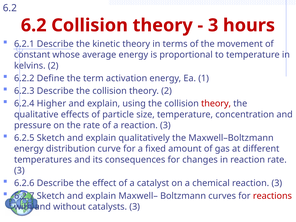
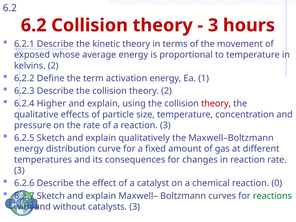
constant: constant -> exposed
chemical reaction 3: 3 -> 0
reactions colour: red -> green
